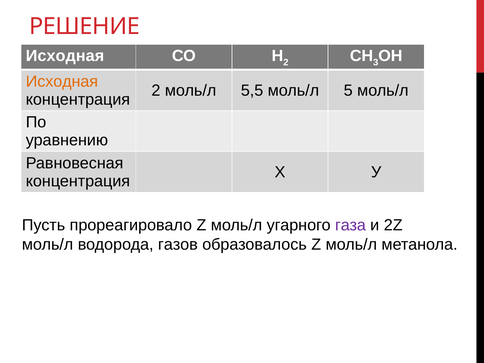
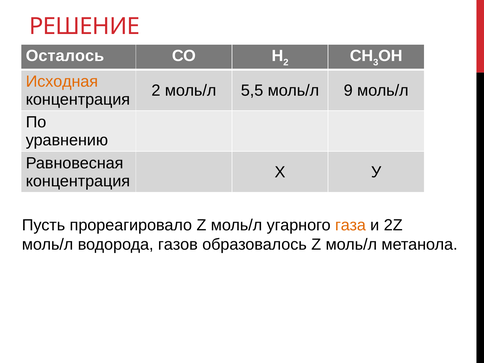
Исходная at (65, 56): Исходная -> Осталось
5: 5 -> 9
газа colour: purple -> orange
